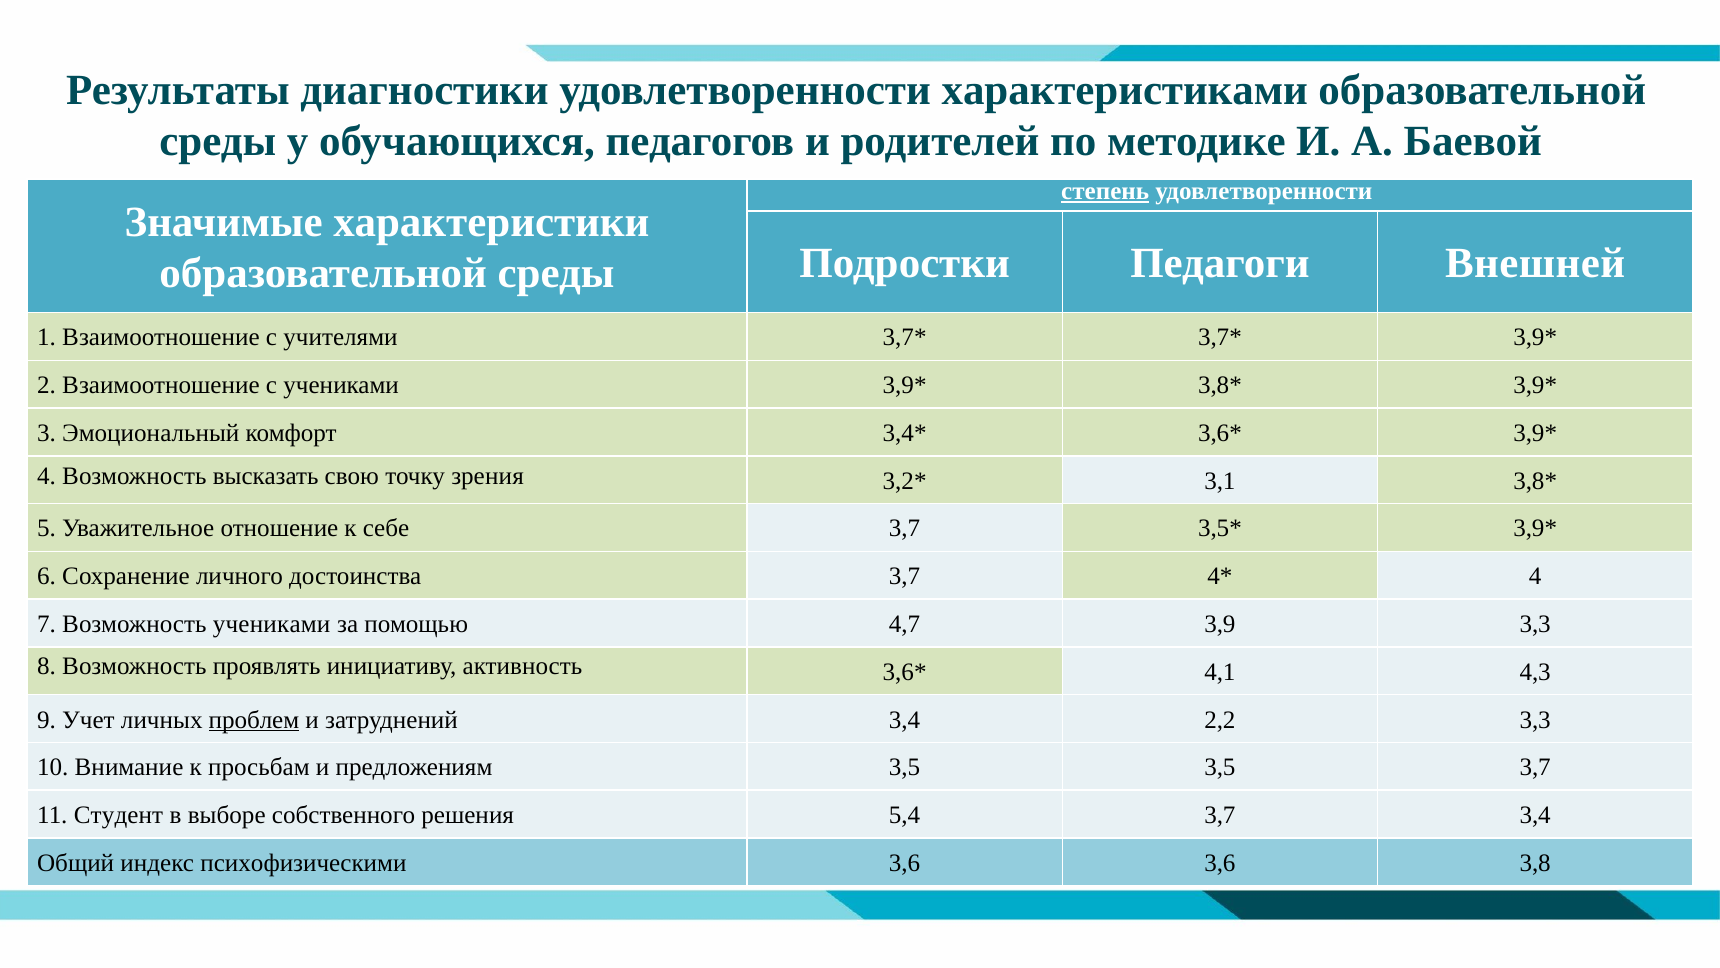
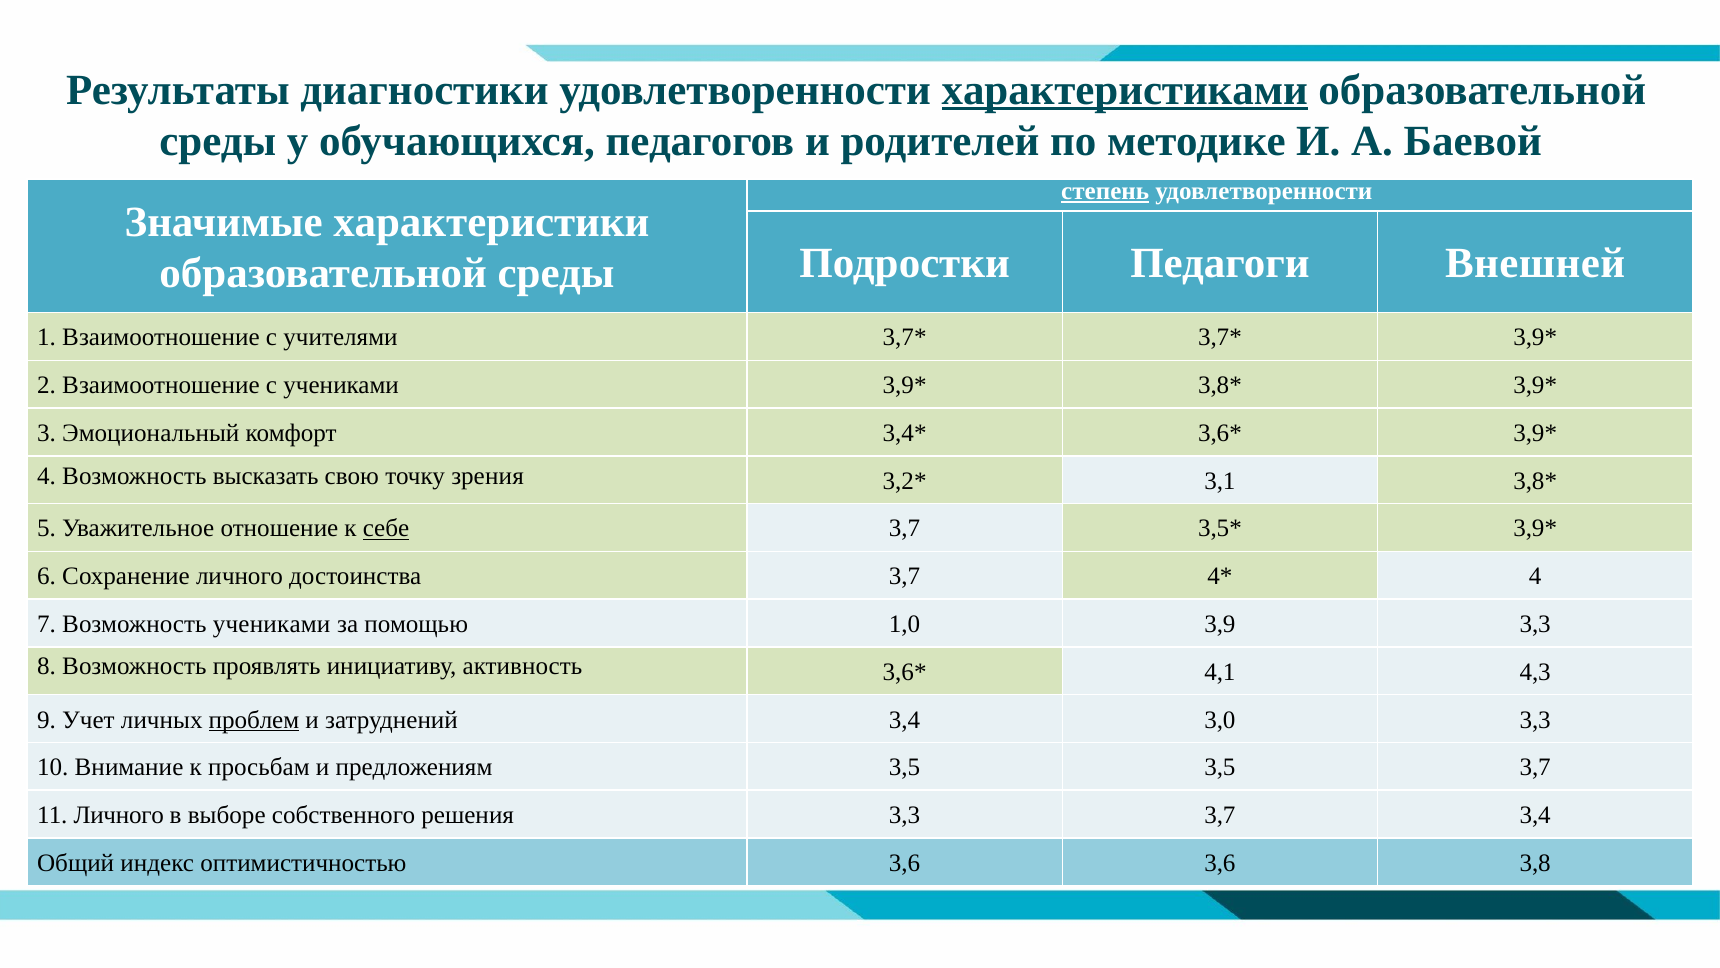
характеристиками underline: none -> present
себе underline: none -> present
4,7: 4,7 -> 1,0
2,2: 2,2 -> 3,0
11 Студент: Студент -> Личного
решения 5,4: 5,4 -> 3,3
психофизическими: психофизическими -> оптимистичностью
